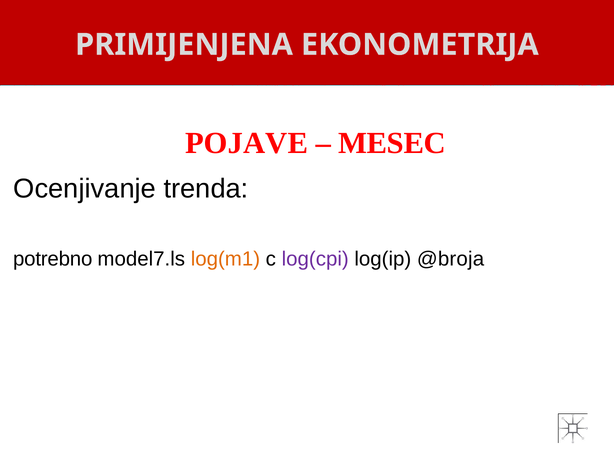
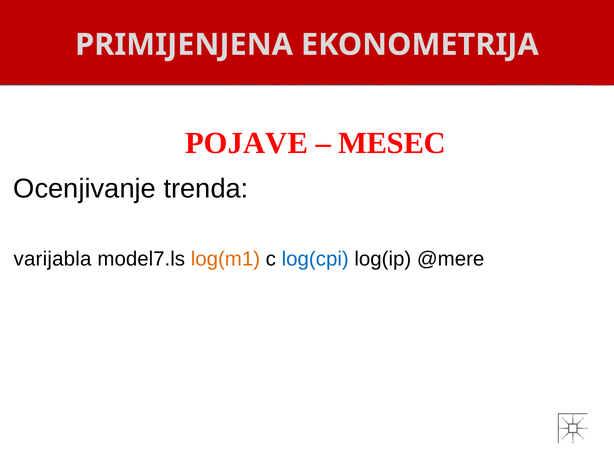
potrebno: potrebno -> varijabla
log(cpi colour: purple -> blue
@broja: @broja -> @mere
